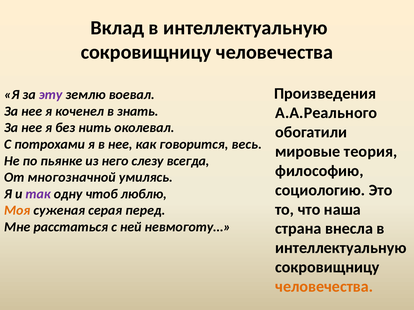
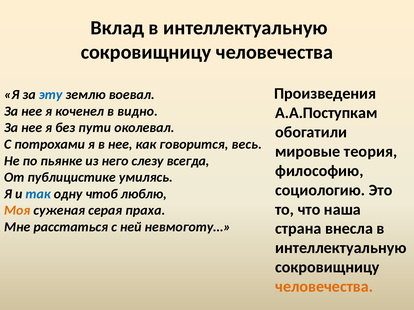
эту colour: purple -> blue
знать: знать -> видно
А.А.Реального: А.А.Реального -> А.А.Поступкам
нить: нить -> пути
многозначной: многозначной -> публицистике
так colour: purple -> blue
перед: перед -> праха
